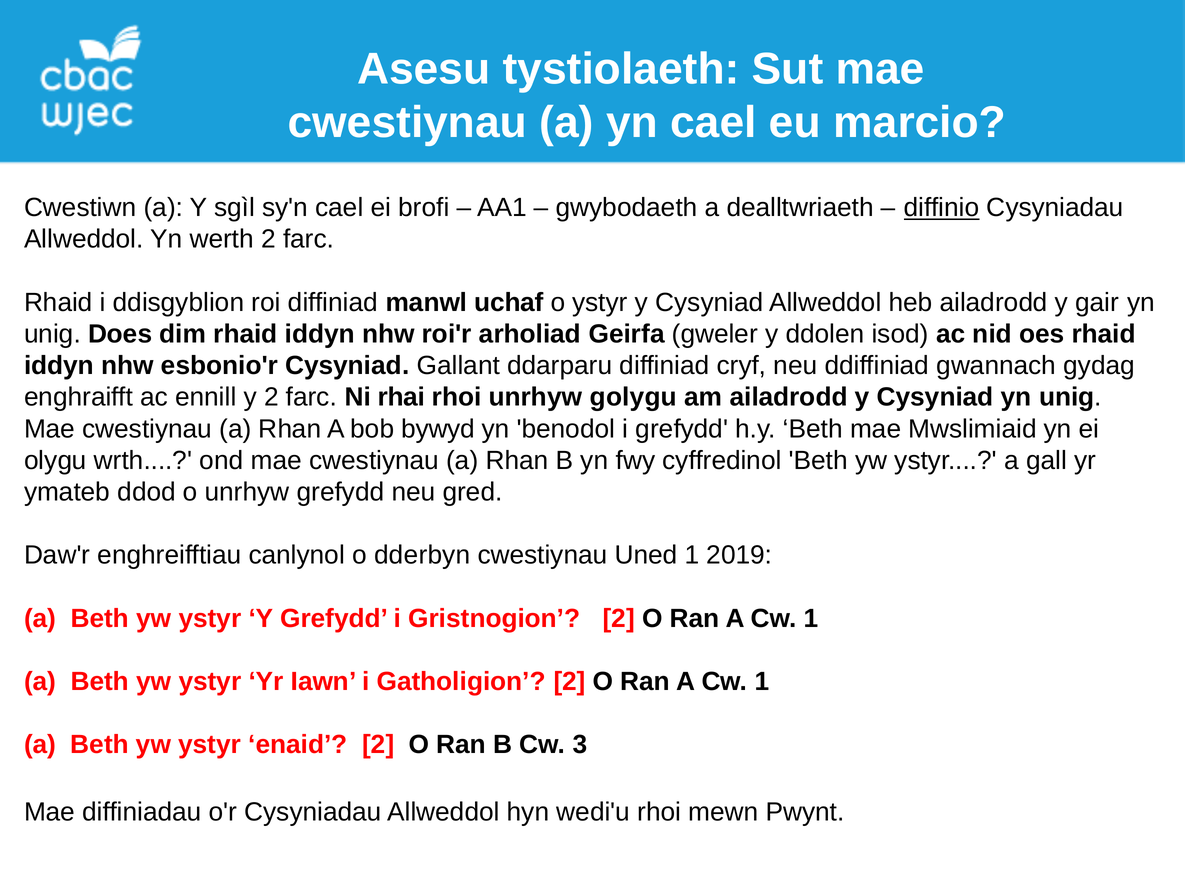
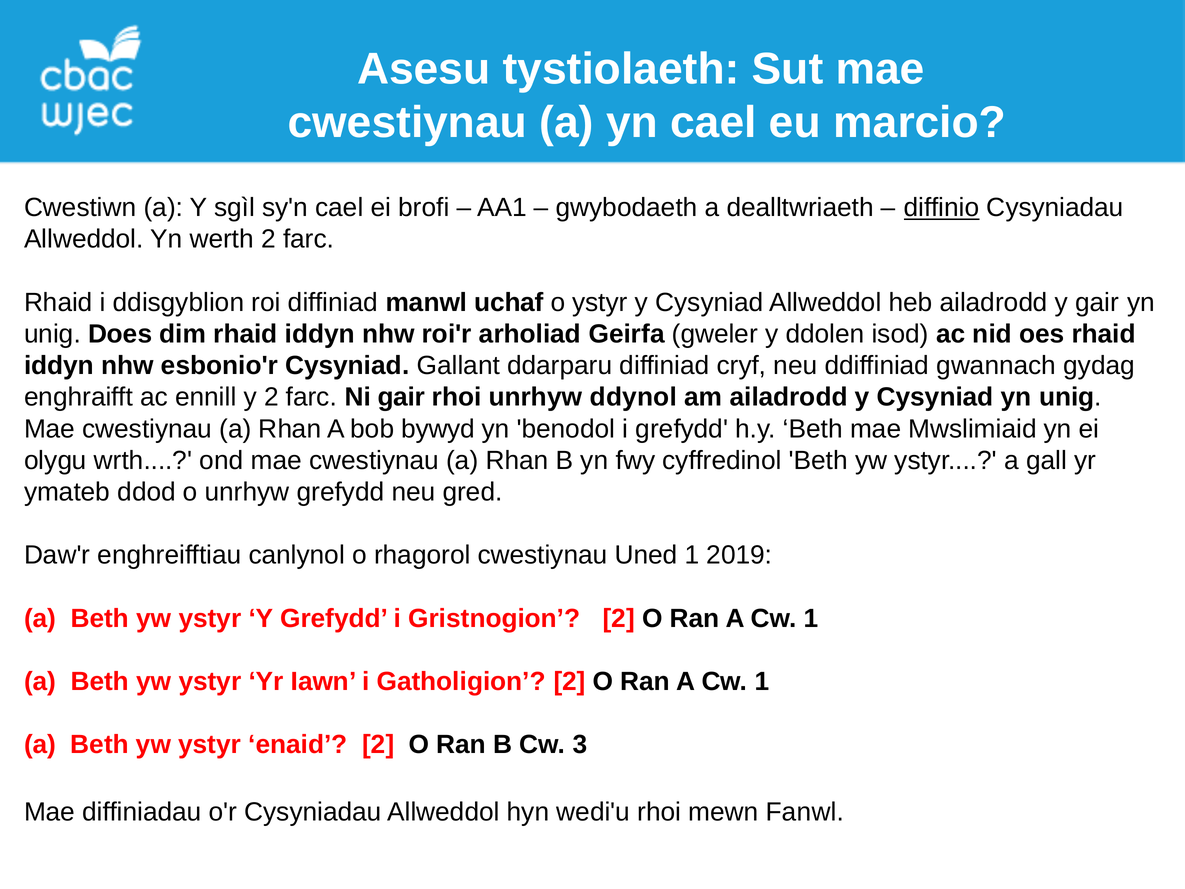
Ni rhai: rhai -> gair
golygu: golygu -> ddynol
dderbyn: dderbyn -> rhagorol
Pwynt: Pwynt -> Fanwl
